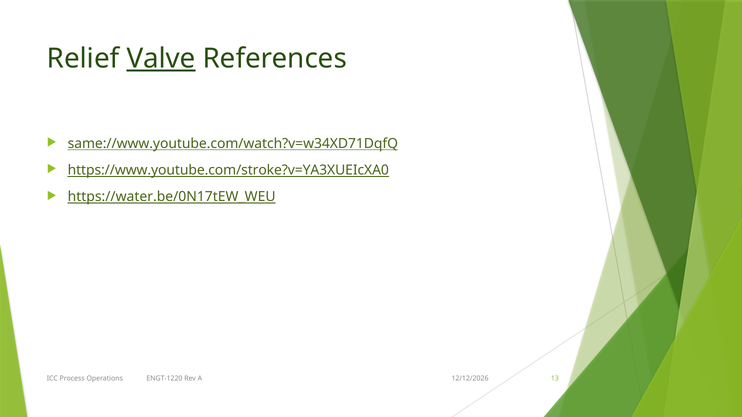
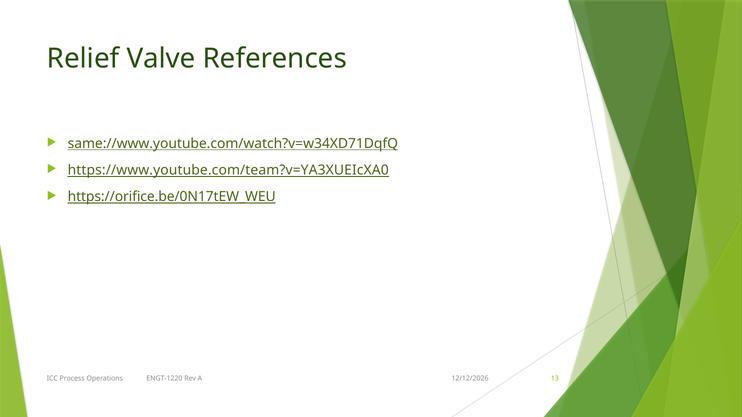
Valve underline: present -> none
https://www.youtube.com/stroke?v=YA3XUEIcXA0: https://www.youtube.com/stroke?v=YA3XUEIcXA0 -> https://www.youtube.com/team?v=YA3XUEIcXA0
https://water.be/0N17tEW_WEU: https://water.be/0N17tEW_WEU -> https://orifice.be/0N17tEW_WEU
